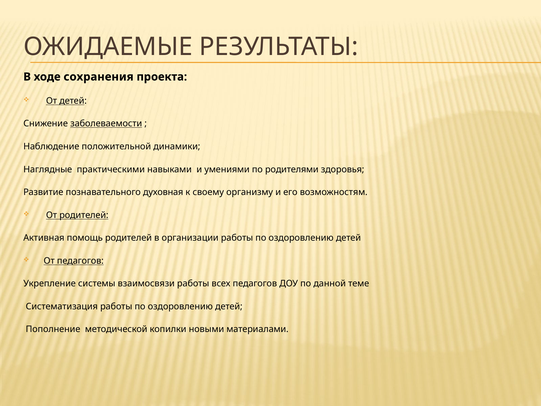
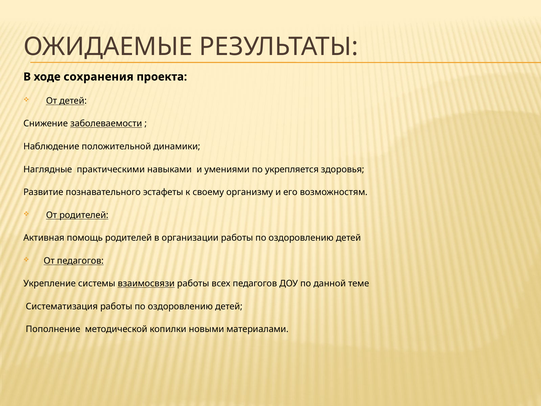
родителями: родителями -> укрепляется
духовная: духовная -> эстафеты
взаимосвязи underline: none -> present
